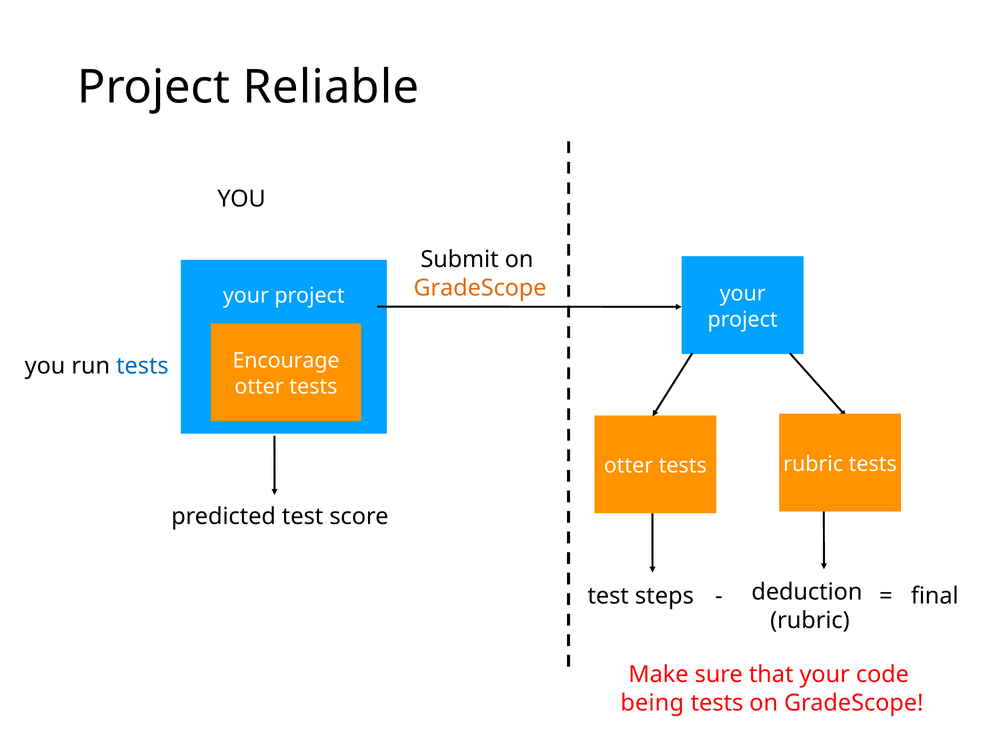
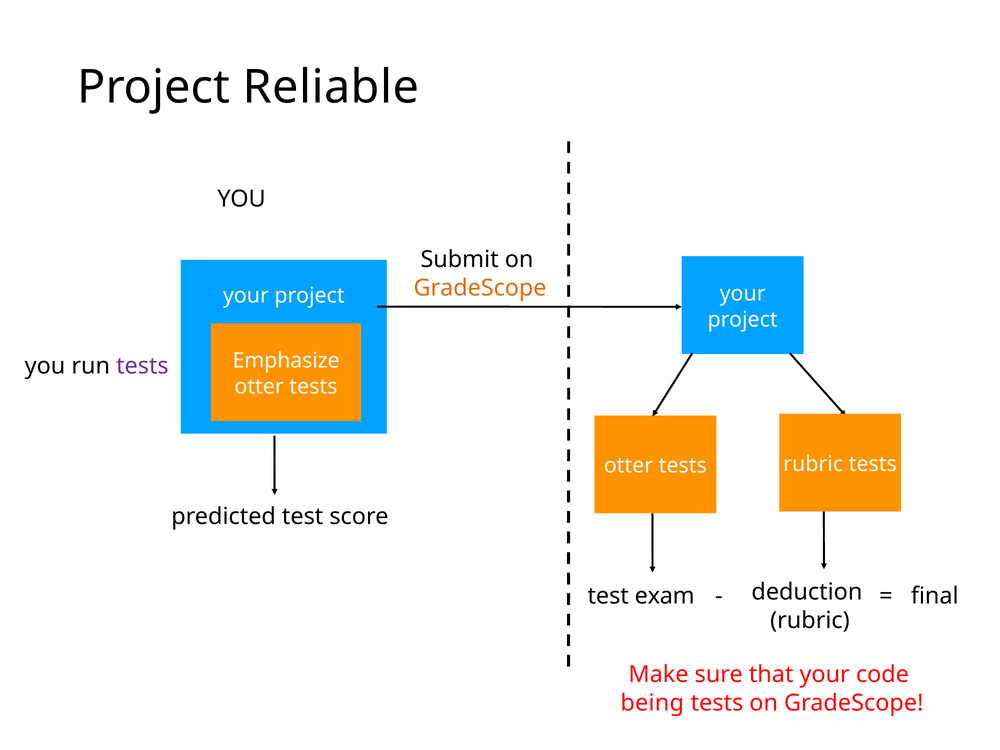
Encourage: Encourage -> Emphasize
tests at (142, 366) colour: blue -> purple
steps: steps -> exam
